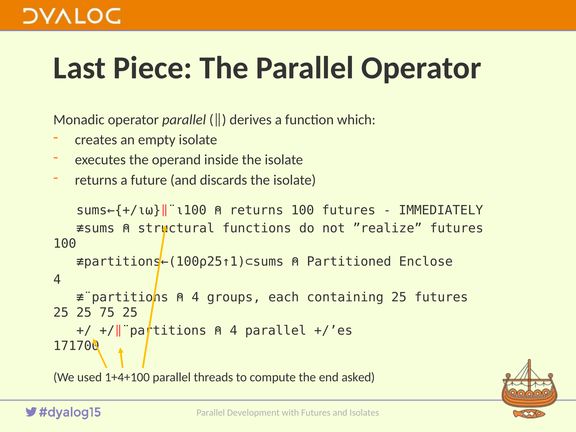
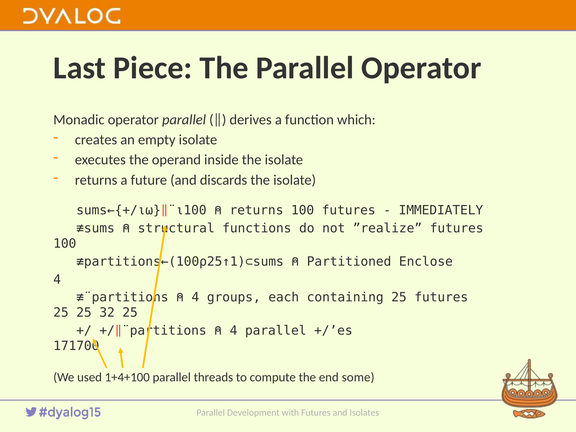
75: 75 -> 32
asked: asked -> some
